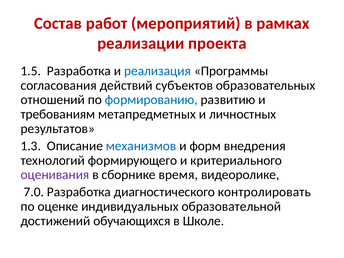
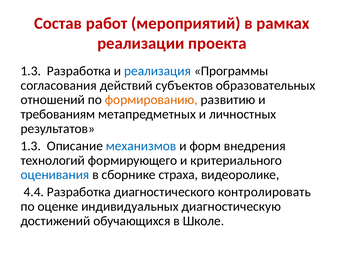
1.5 at (31, 71): 1.5 -> 1.3
формированию colour: blue -> orange
оценивания colour: purple -> blue
время: время -> страха
7.0: 7.0 -> 4.4
образовательной: образовательной -> диагностическую
